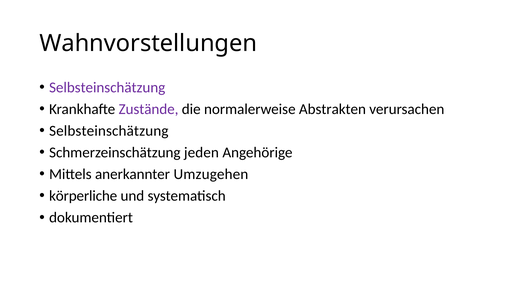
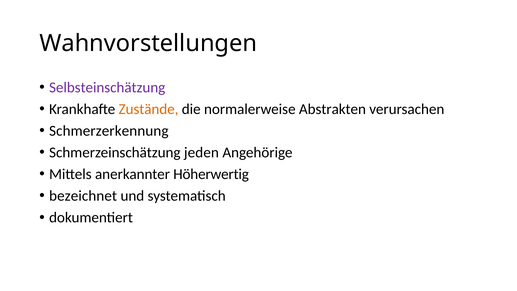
Zustände colour: purple -> orange
Selbsteinschätzung at (109, 131): Selbsteinschätzung -> Schmerzerkennung
Umzugehen: Umzugehen -> Höherwertig
körperliche: körperliche -> bezeichnet
